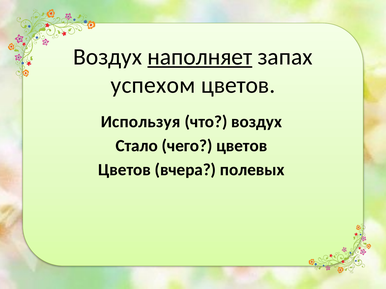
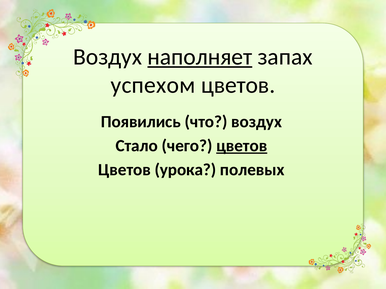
Используя: Используя -> Появились
цветов at (242, 146) underline: none -> present
вчера: вчера -> урока
